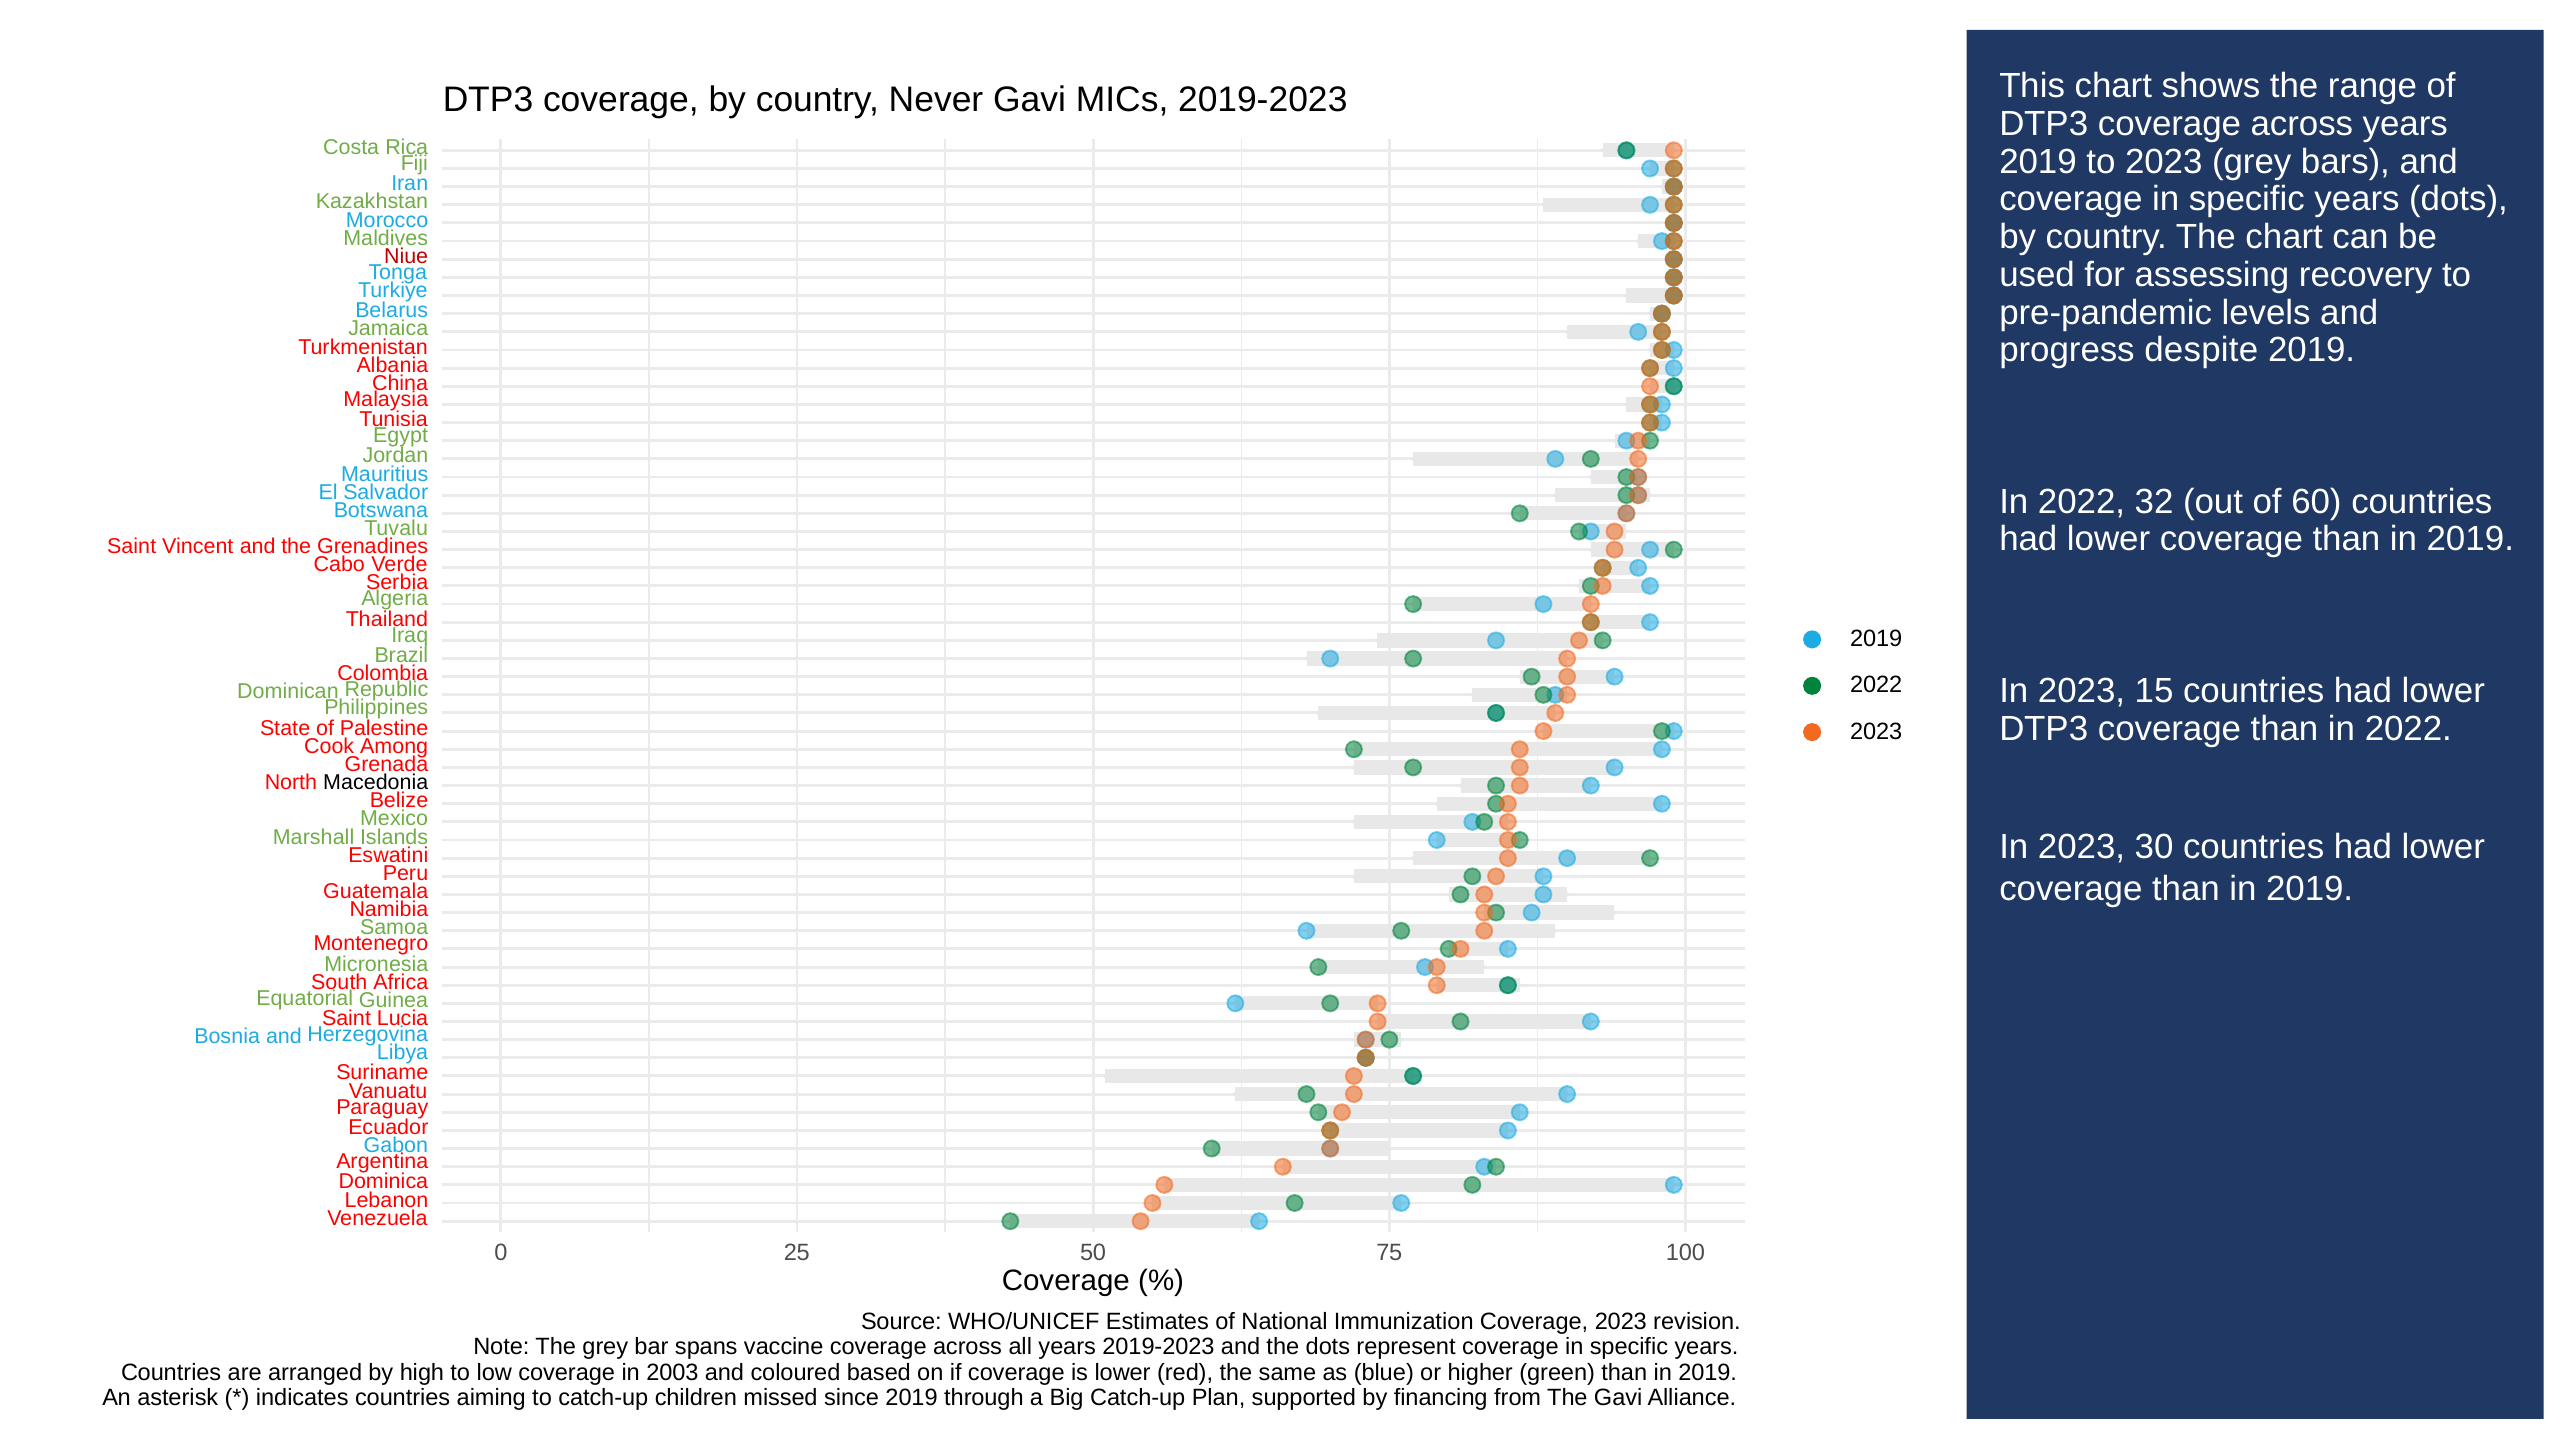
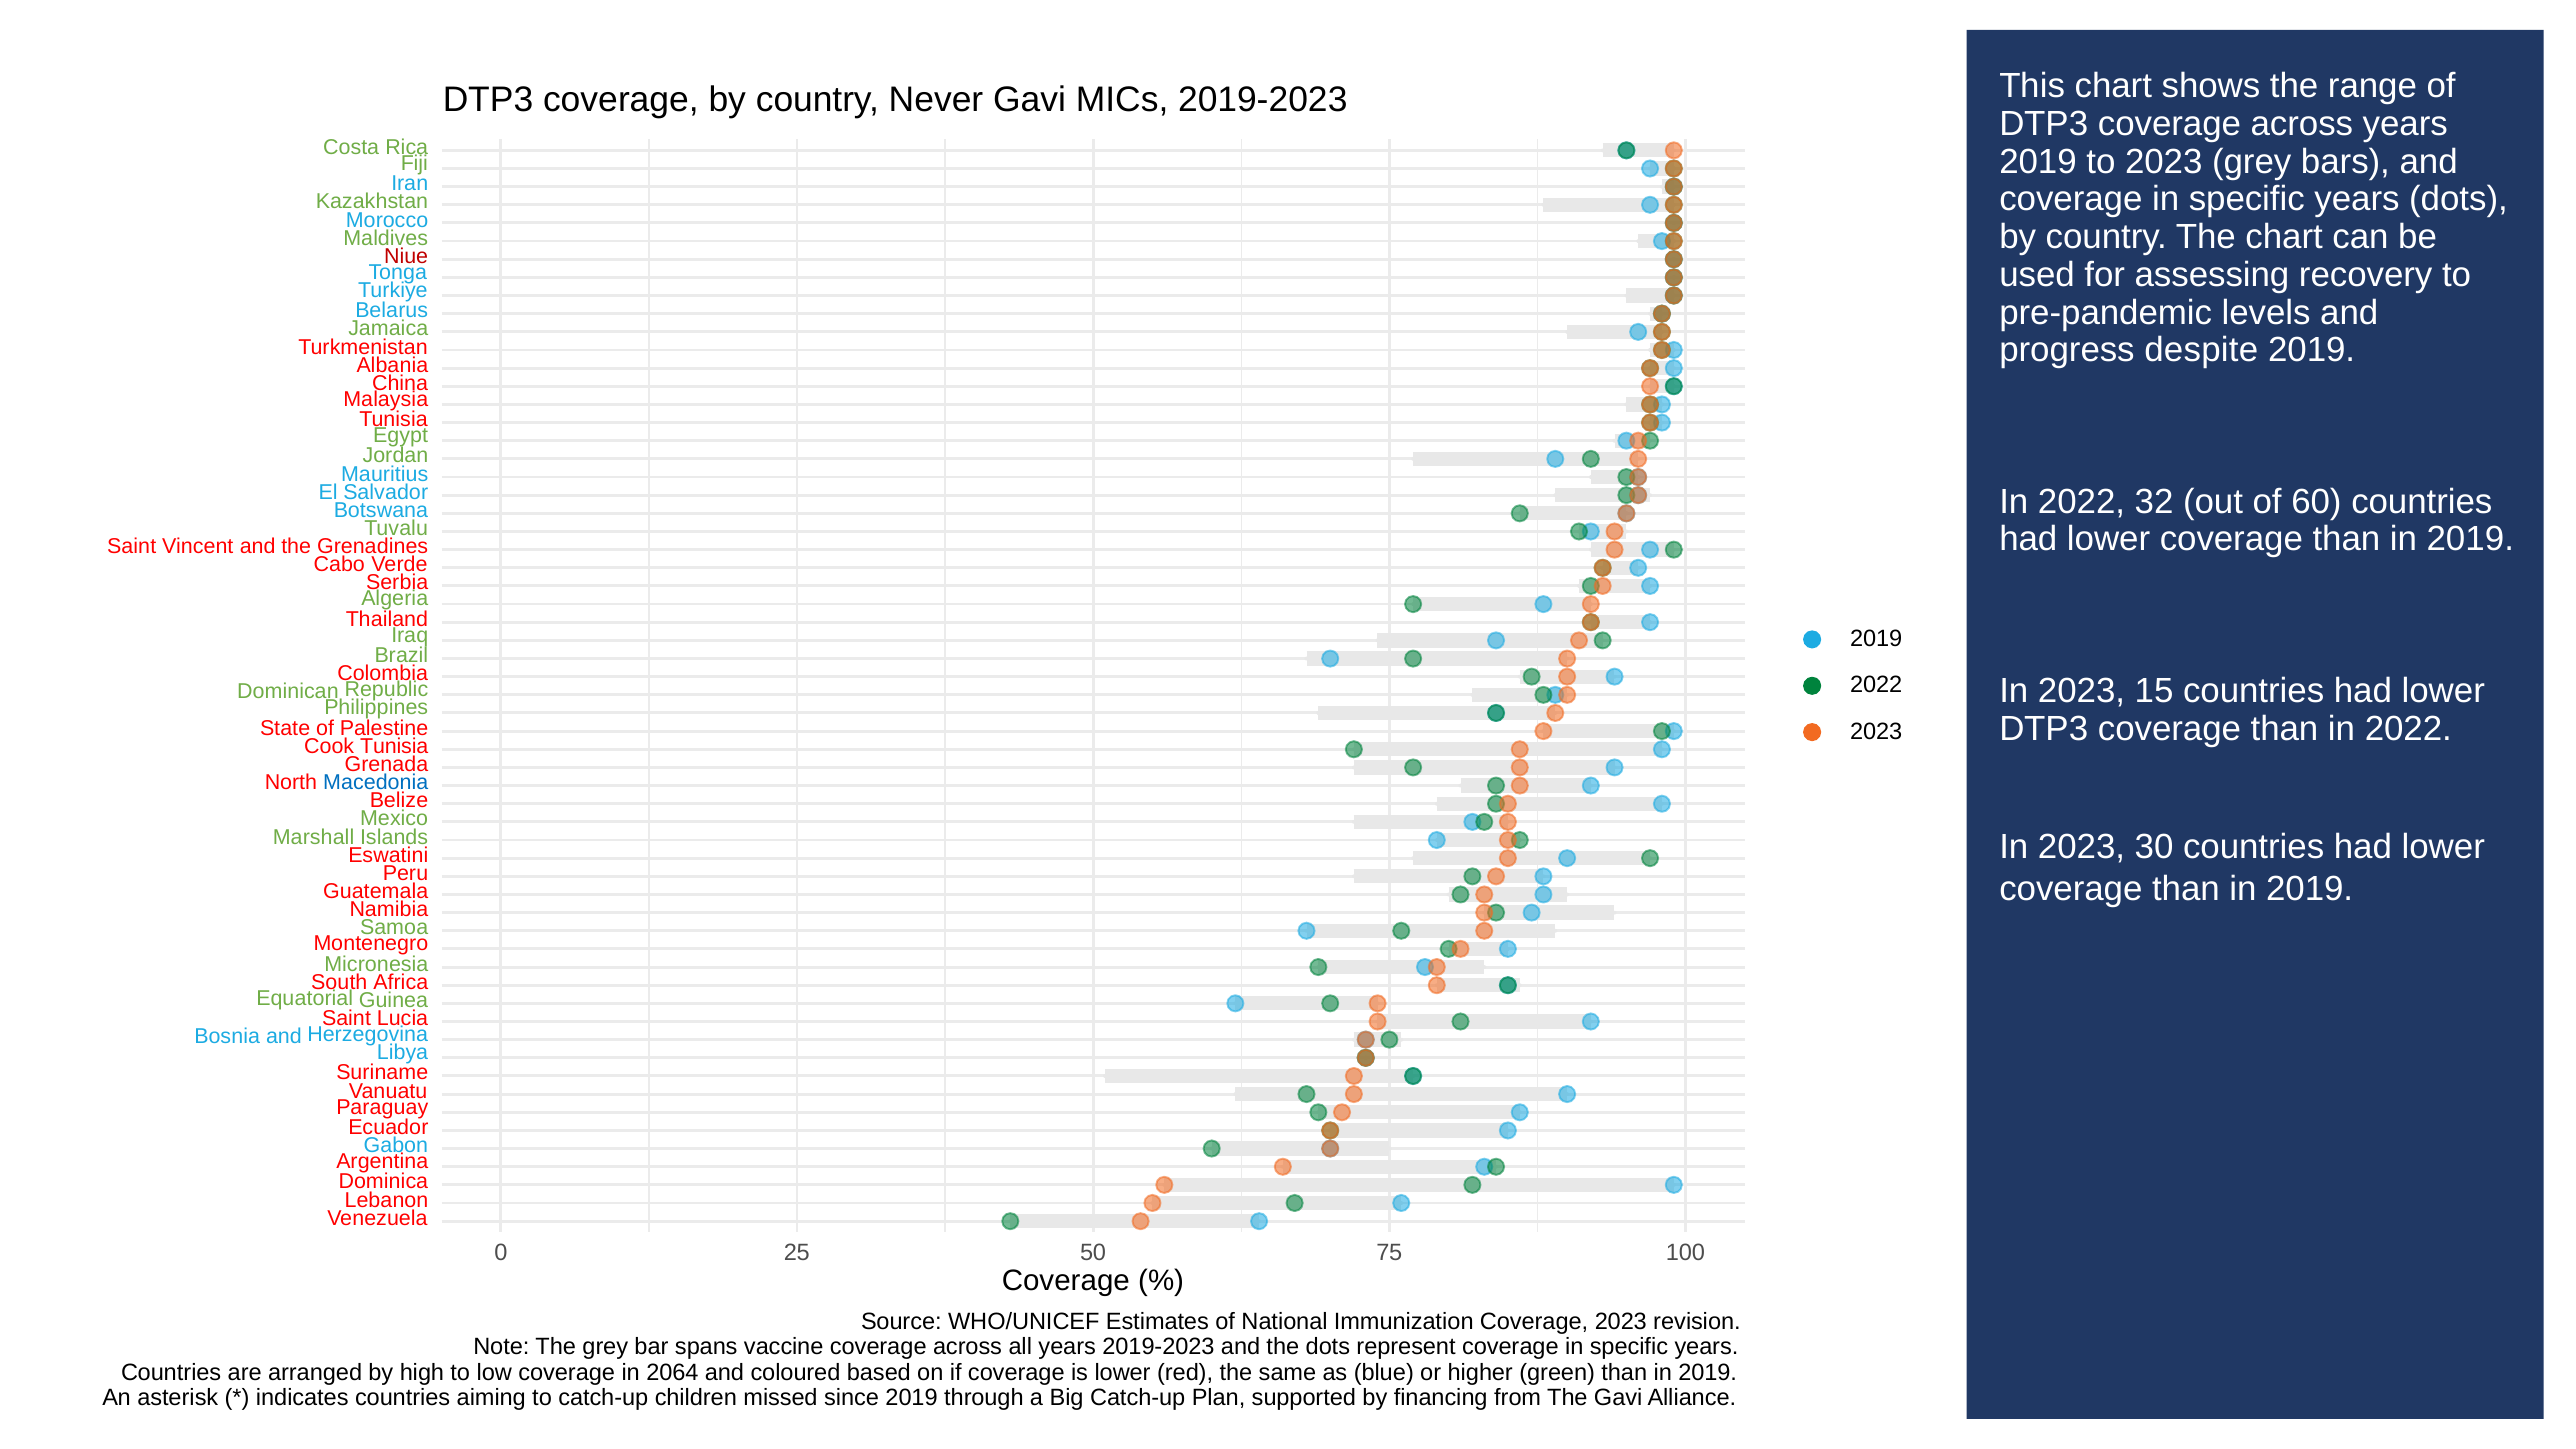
Cook Among: Among -> Tunisia
Macedonia colour: black -> blue
2003: 2003 -> 2064
